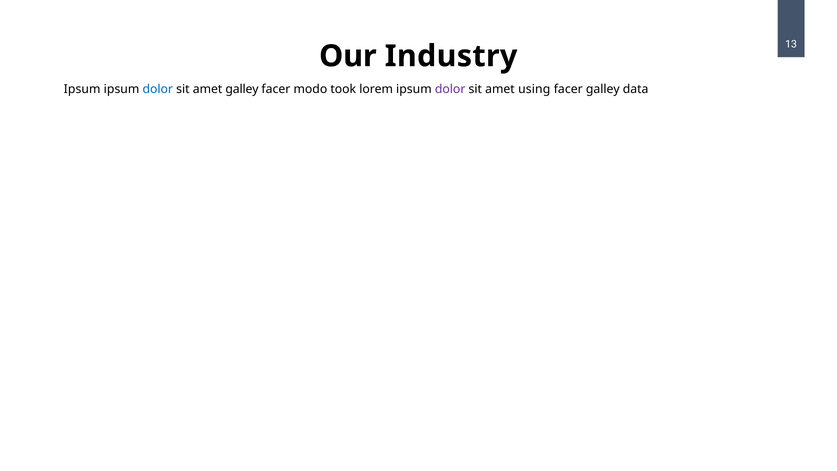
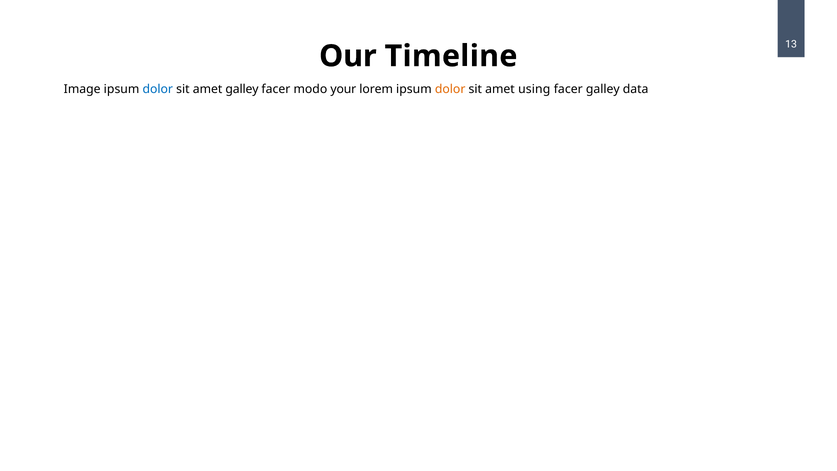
Industry: Industry -> Timeline
Ipsum at (82, 89): Ipsum -> Image
took: took -> your
dolor at (450, 89) colour: purple -> orange
